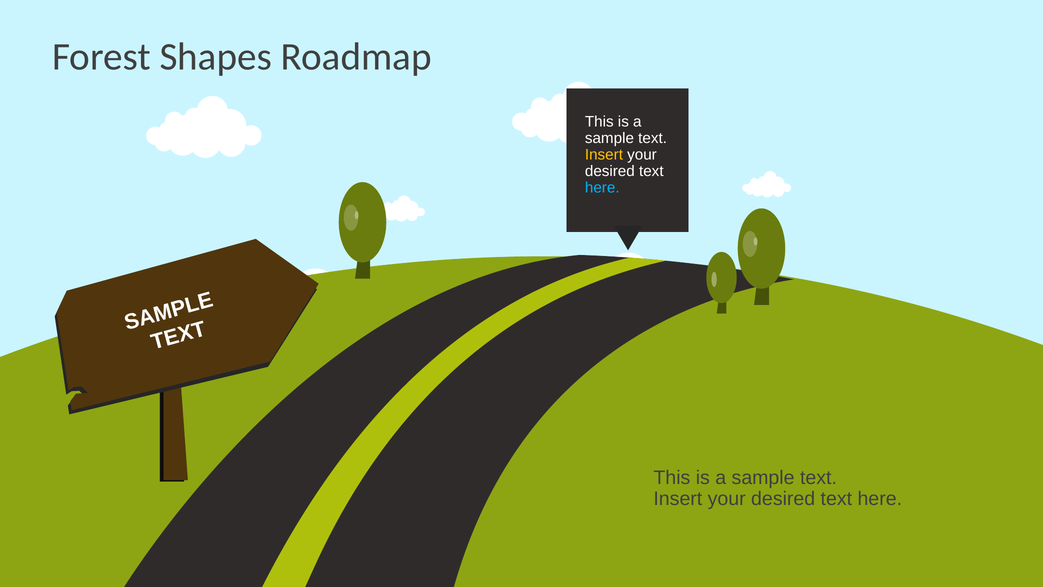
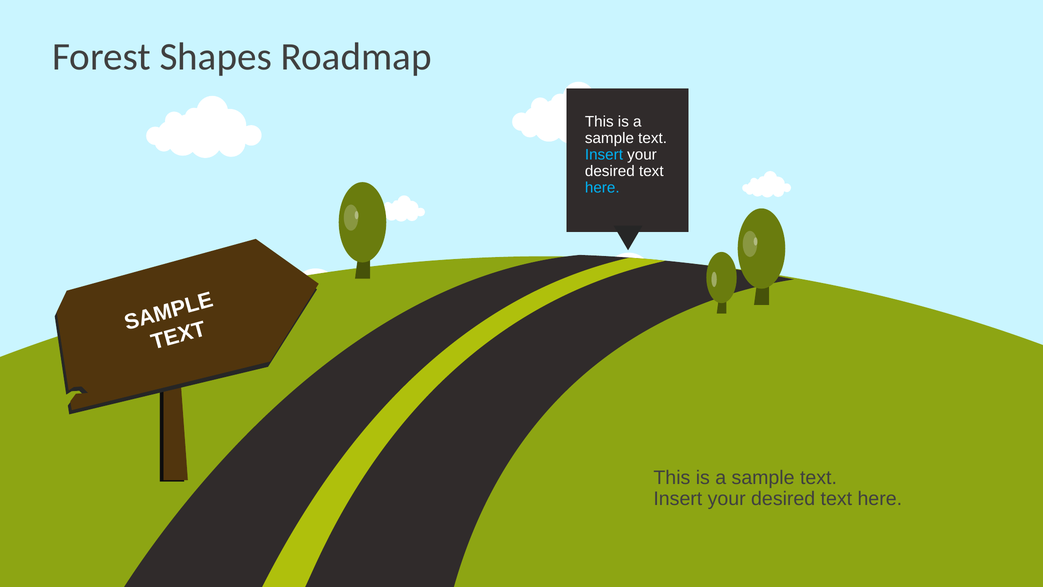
Insert at (604, 155) colour: yellow -> light blue
